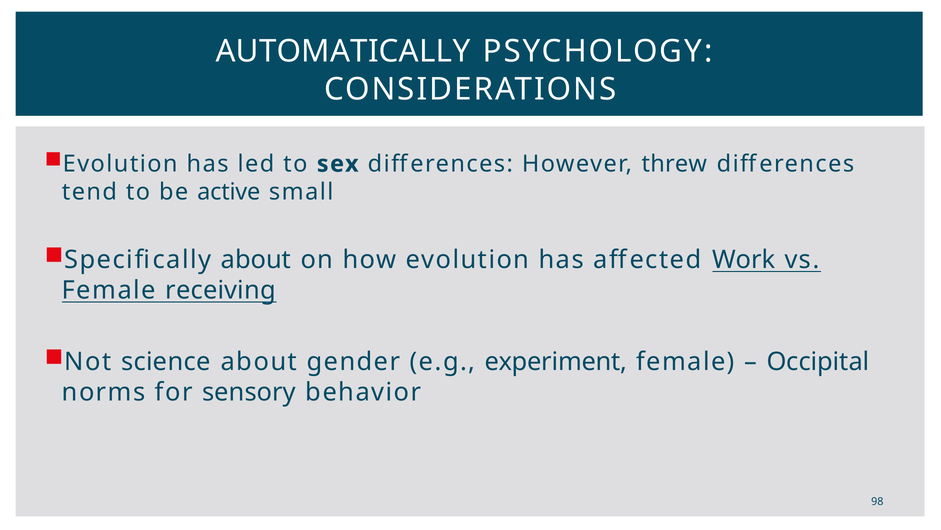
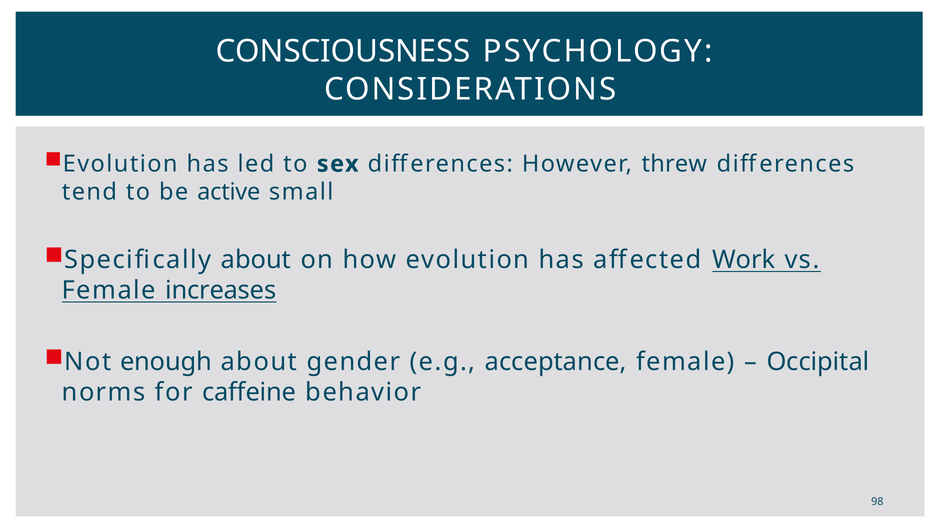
AUTOMATICALLY: AUTOMATICALLY -> CONSCIOUSNESS
receiving: receiving -> increases
science: science -> enough
experiment: experiment -> acceptance
sensory: sensory -> caffeine
